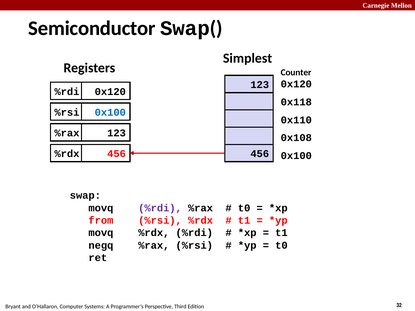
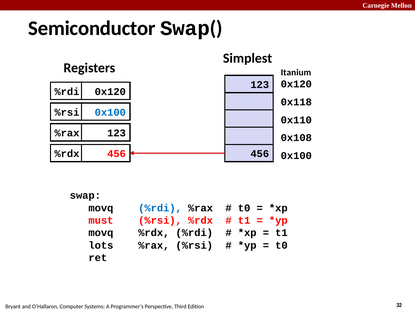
Counter: Counter -> Itanium
%rdi at (160, 208) colour: purple -> blue
from: from -> must
negq: negq -> lots
